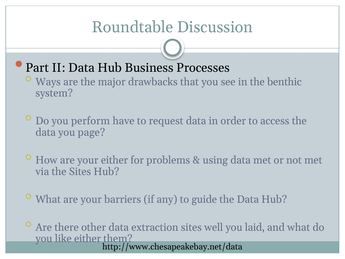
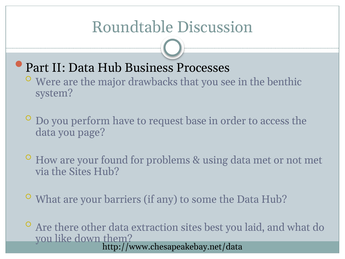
Ways: Ways -> Were
request data: data -> base
your either: either -> found
guide: guide -> some
well: well -> best
like either: either -> down
